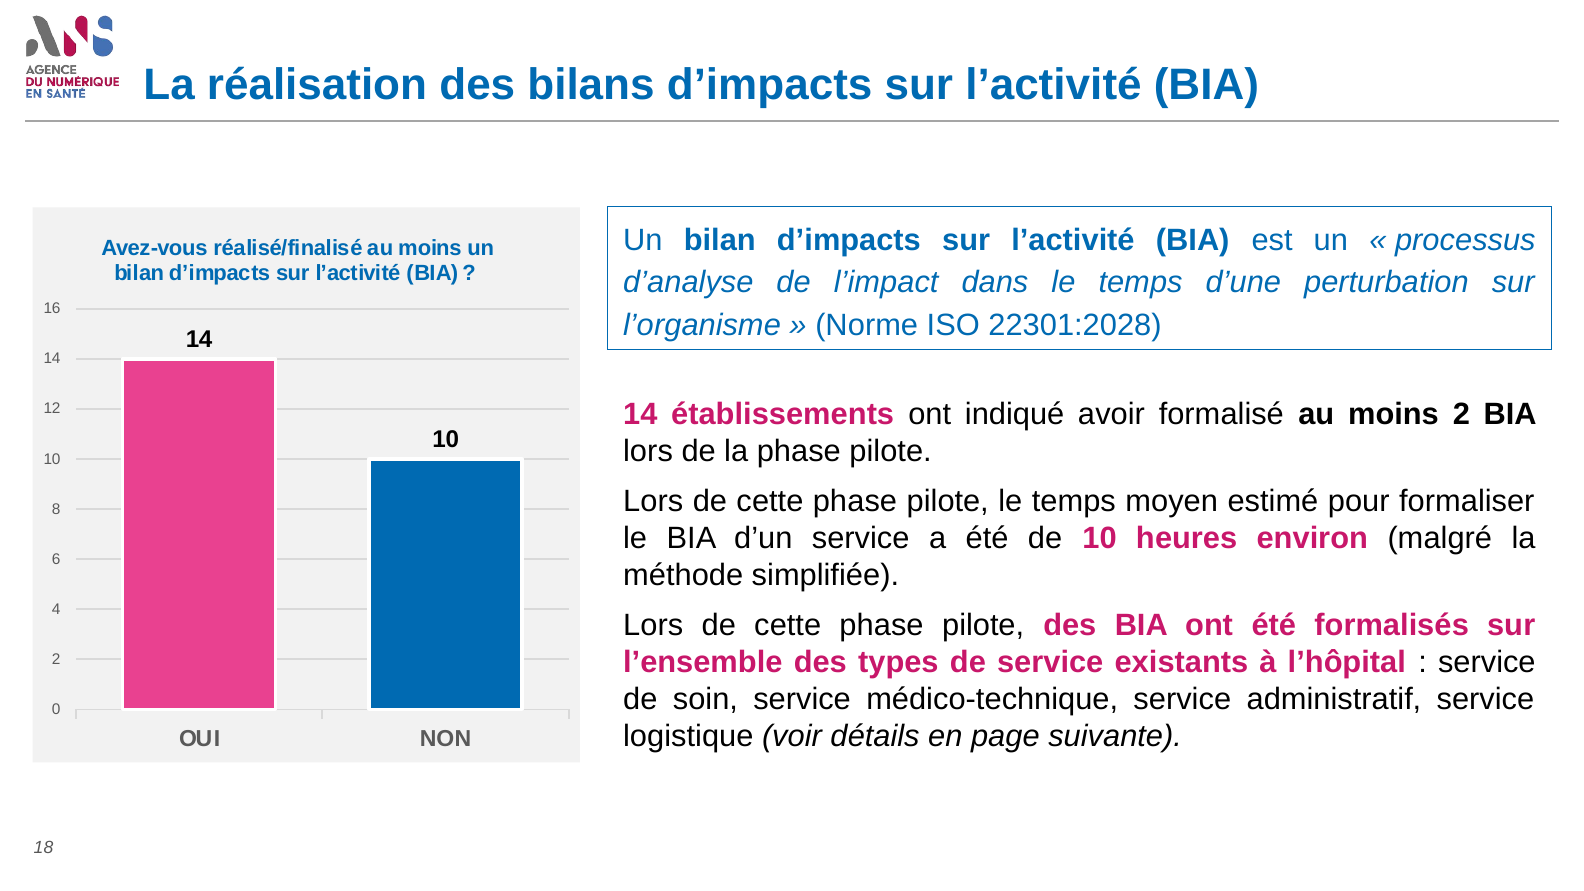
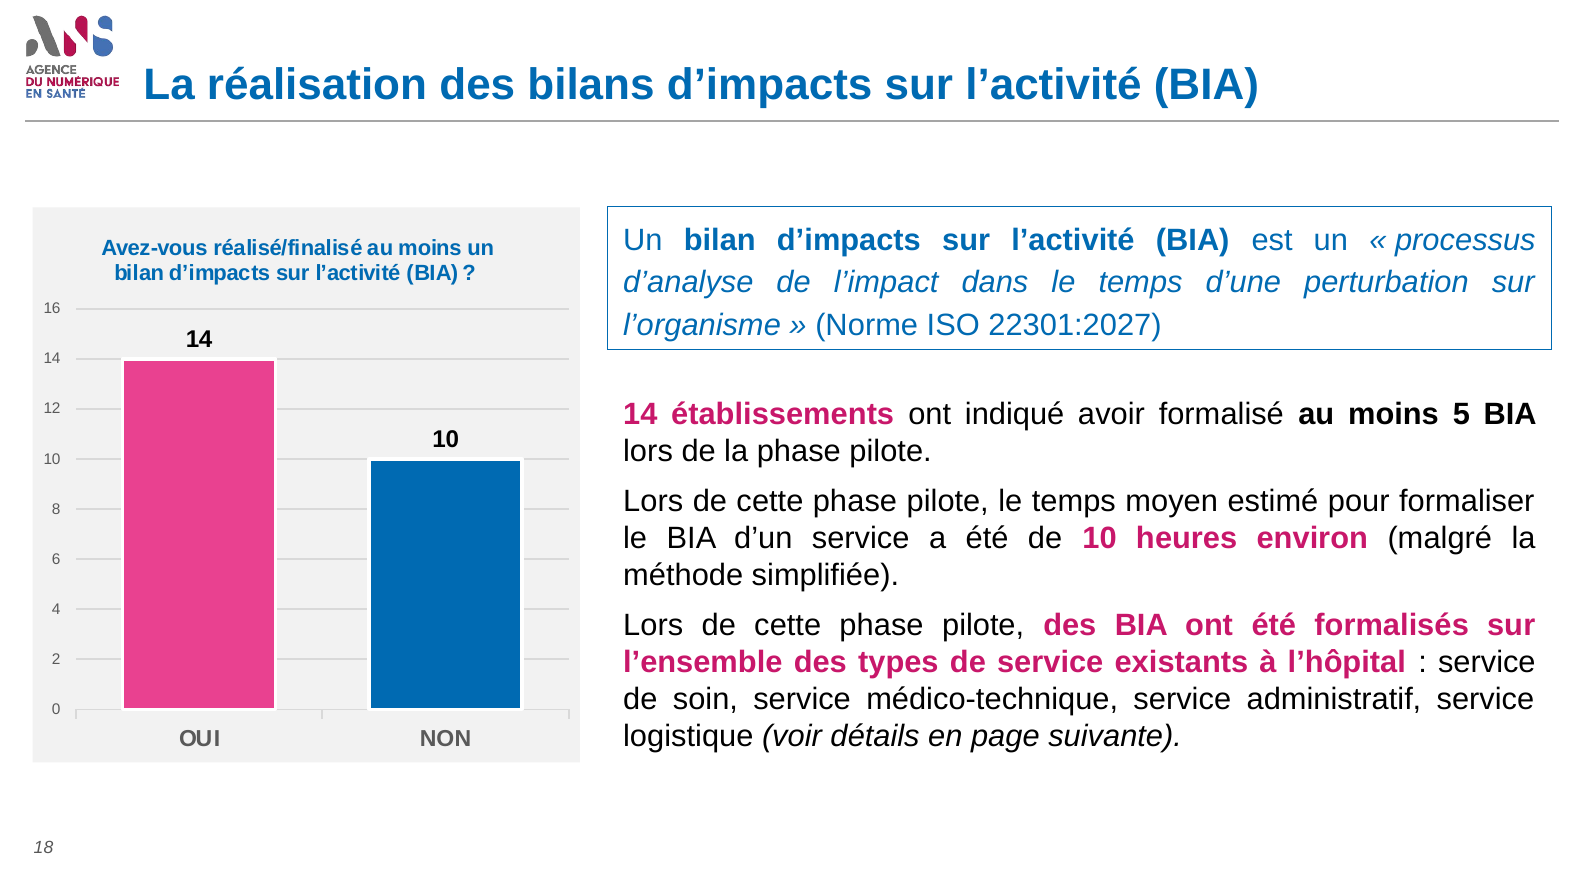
22301:2028: 22301:2028 -> 22301:2027
moins 2: 2 -> 5
